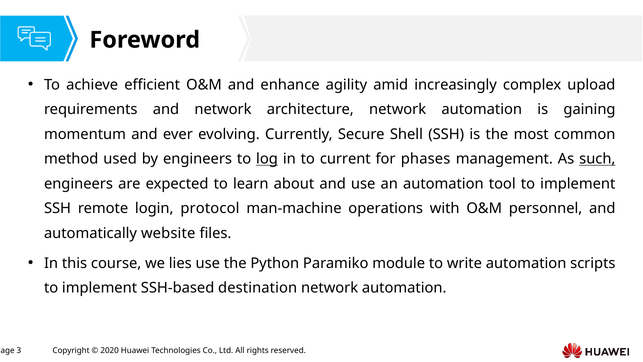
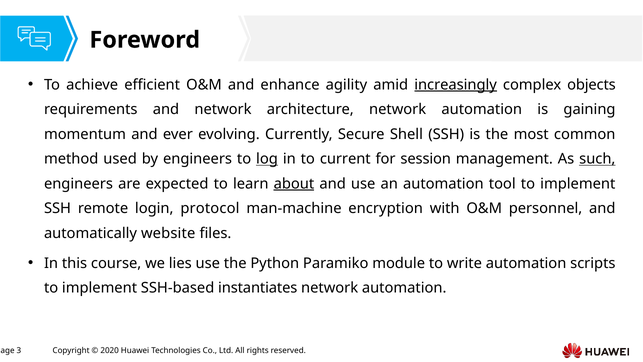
increasingly underline: none -> present
upload: upload -> objects
phases: phases -> session
about underline: none -> present
operations: operations -> encryption
destination: destination -> instantiates
